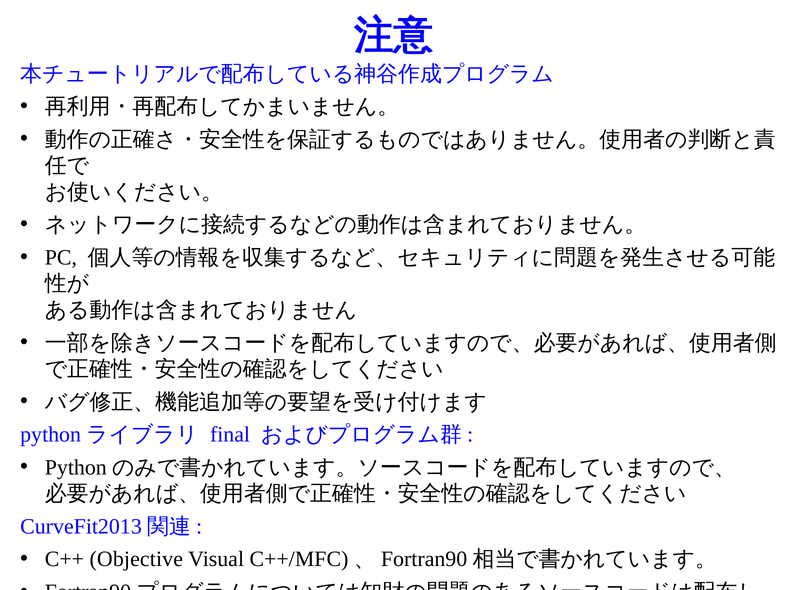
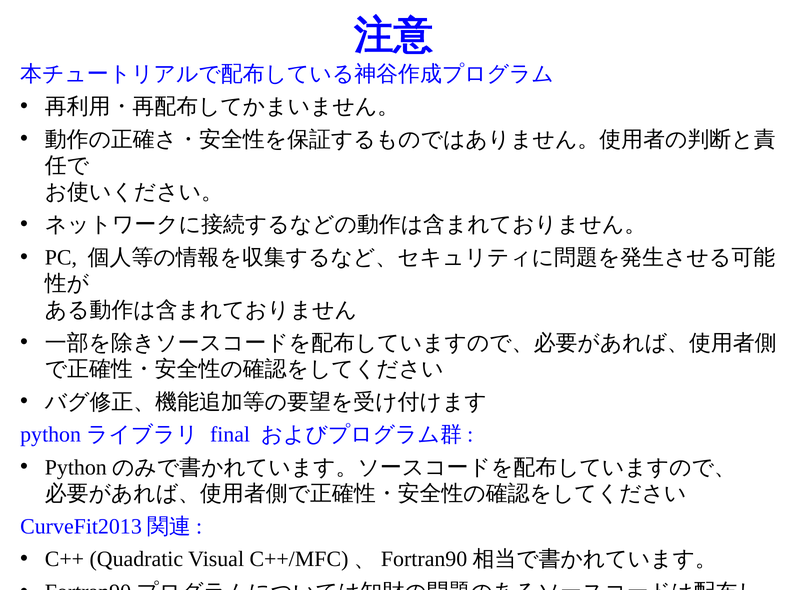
Objective: Objective -> Quadratic
